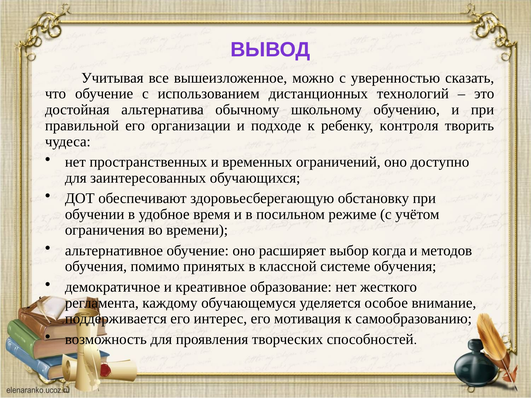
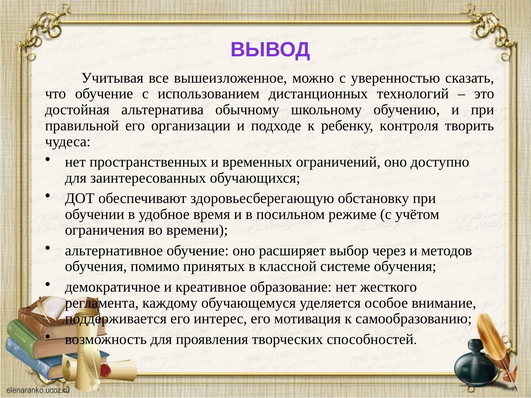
когда: когда -> через
